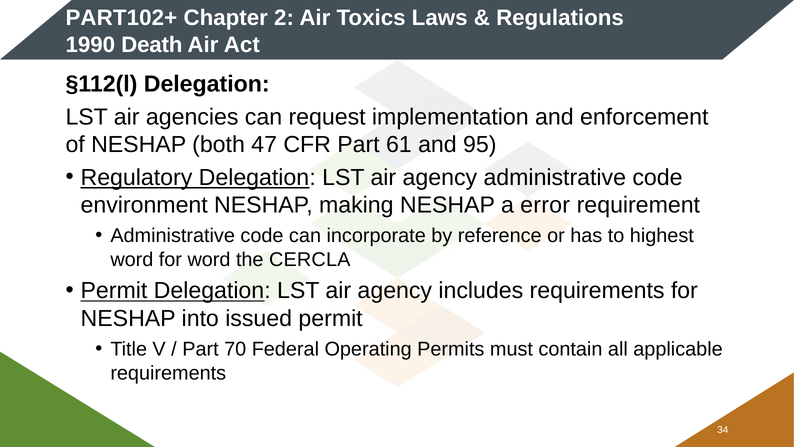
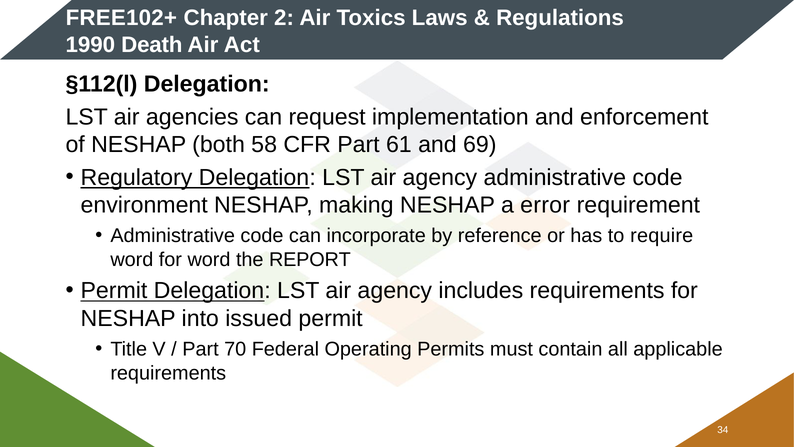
PART102+: PART102+ -> FREE102+
47: 47 -> 58
95: 95 -> 69
highest: highest -> require
CERCLA: CERCLA -> REPORT
